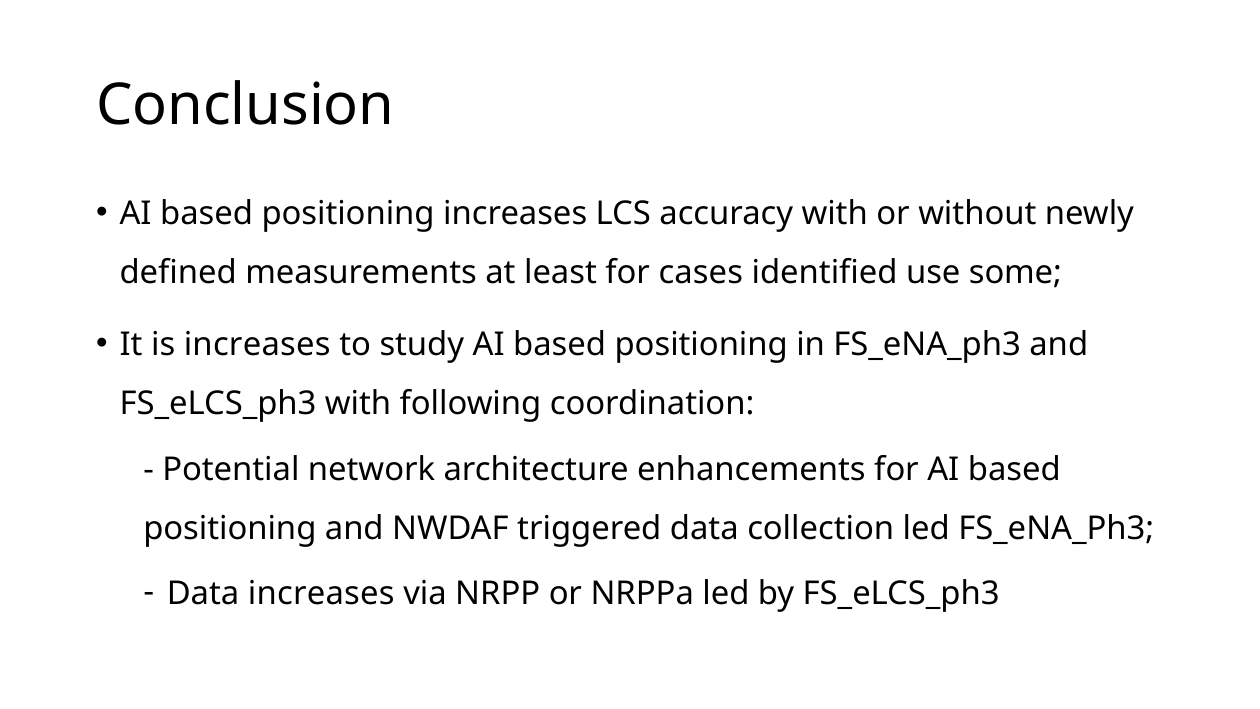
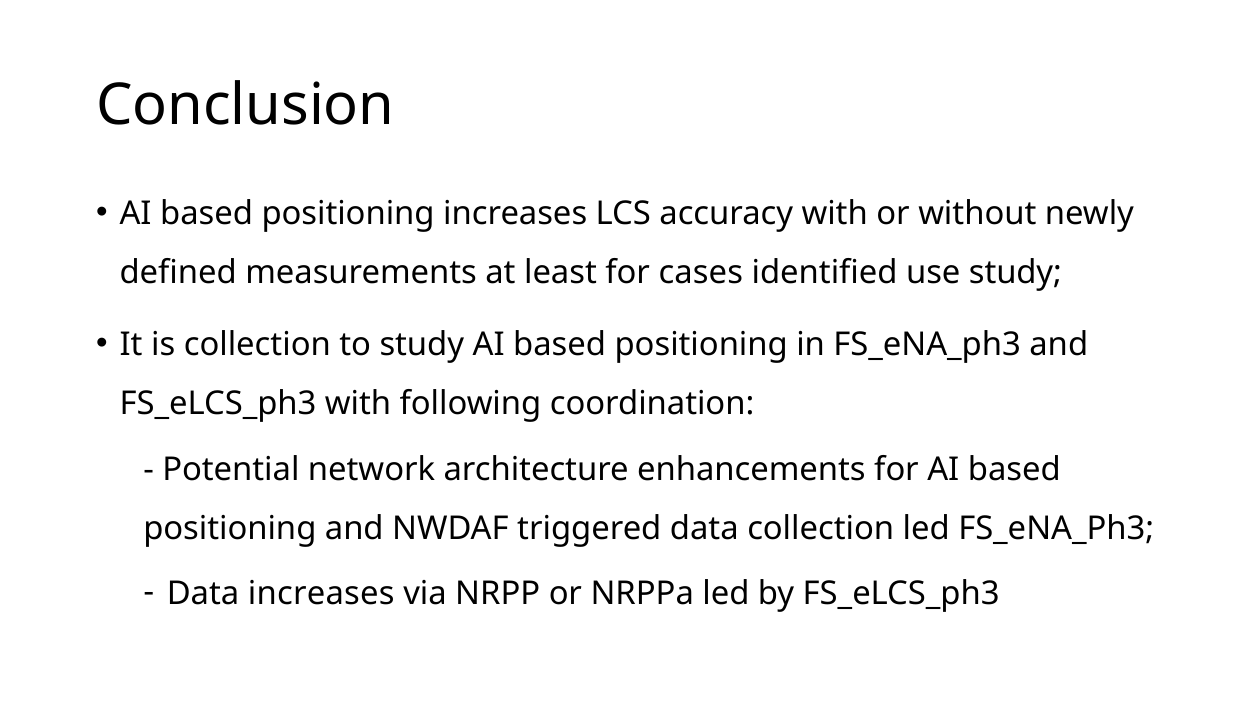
use some: some -> study
is increases: increases -> collection
